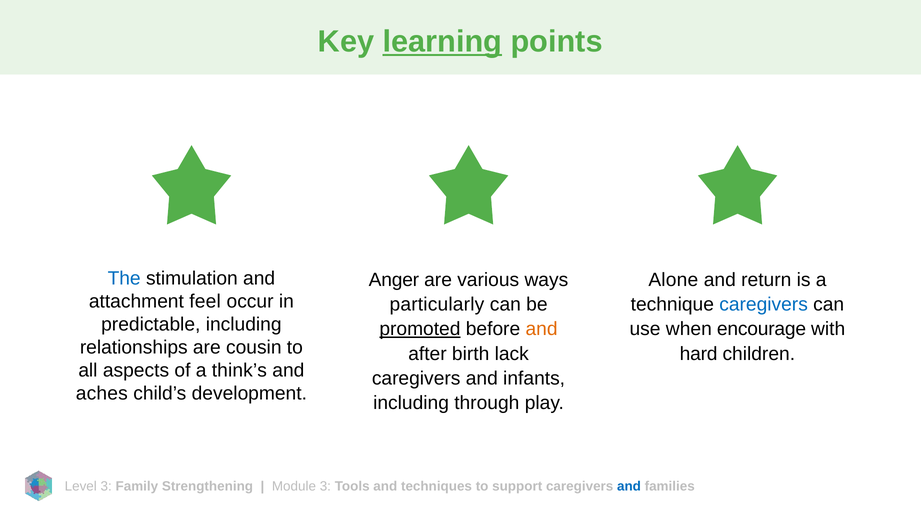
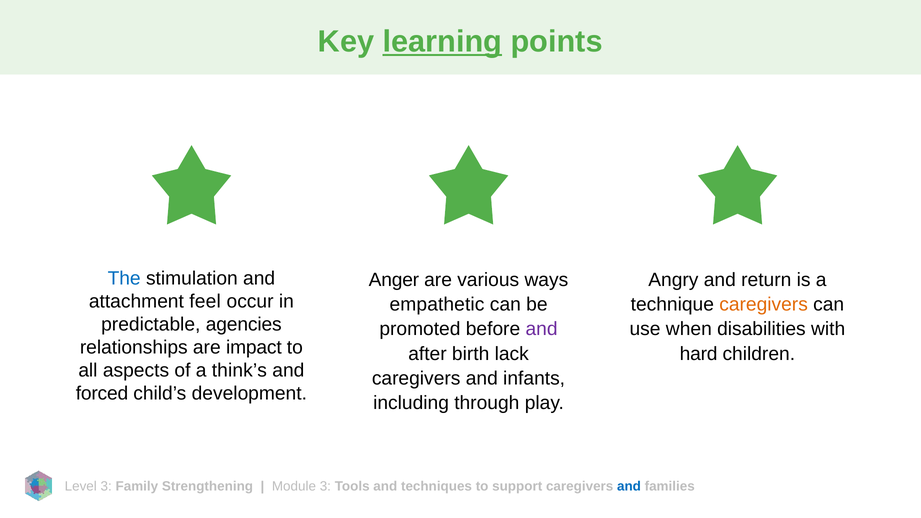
Alone: Alone -> Angry
particularly: particularly -> empathetic
caregivers at (764, 304) colour: blue -> orange
predictable including: including -> agencies
promoted underline: present -> none
and at (542, 329) colour: orange -> purple
encourage: encourage -> disabilities
cousin: cousin -> impact
aches: aches -> forced
